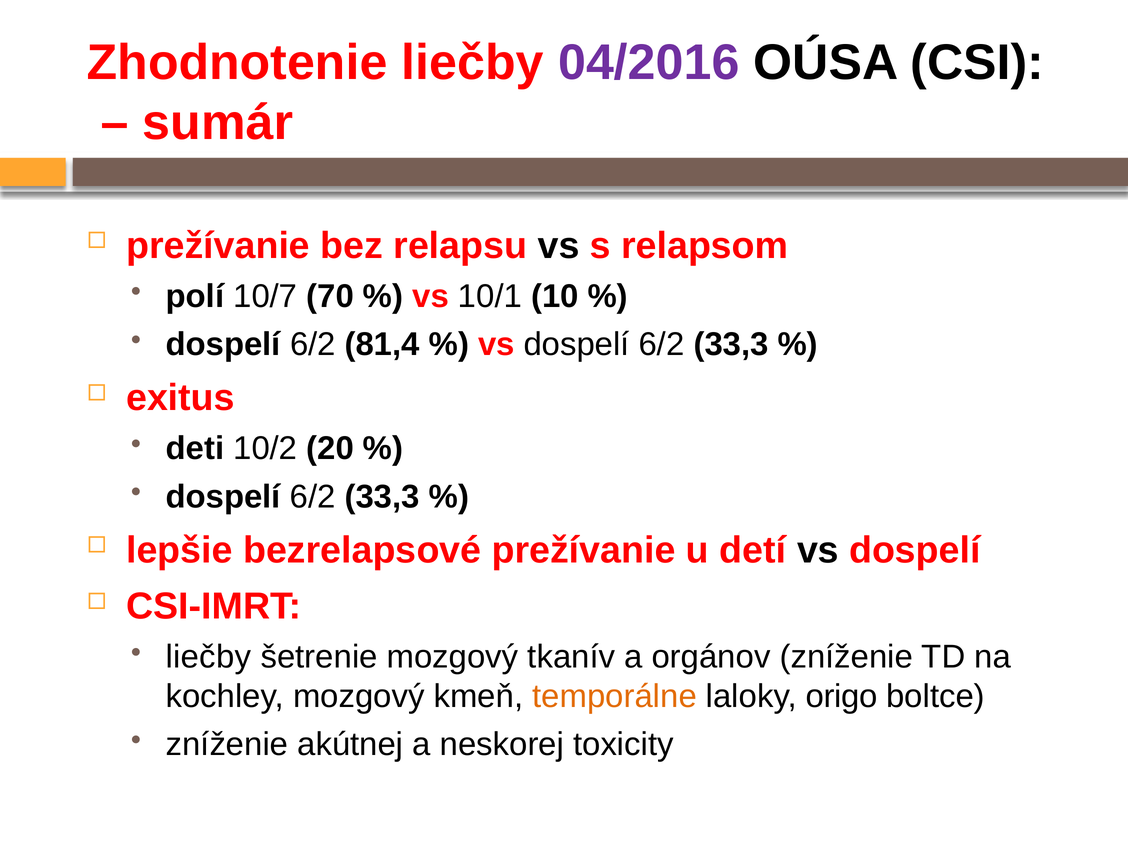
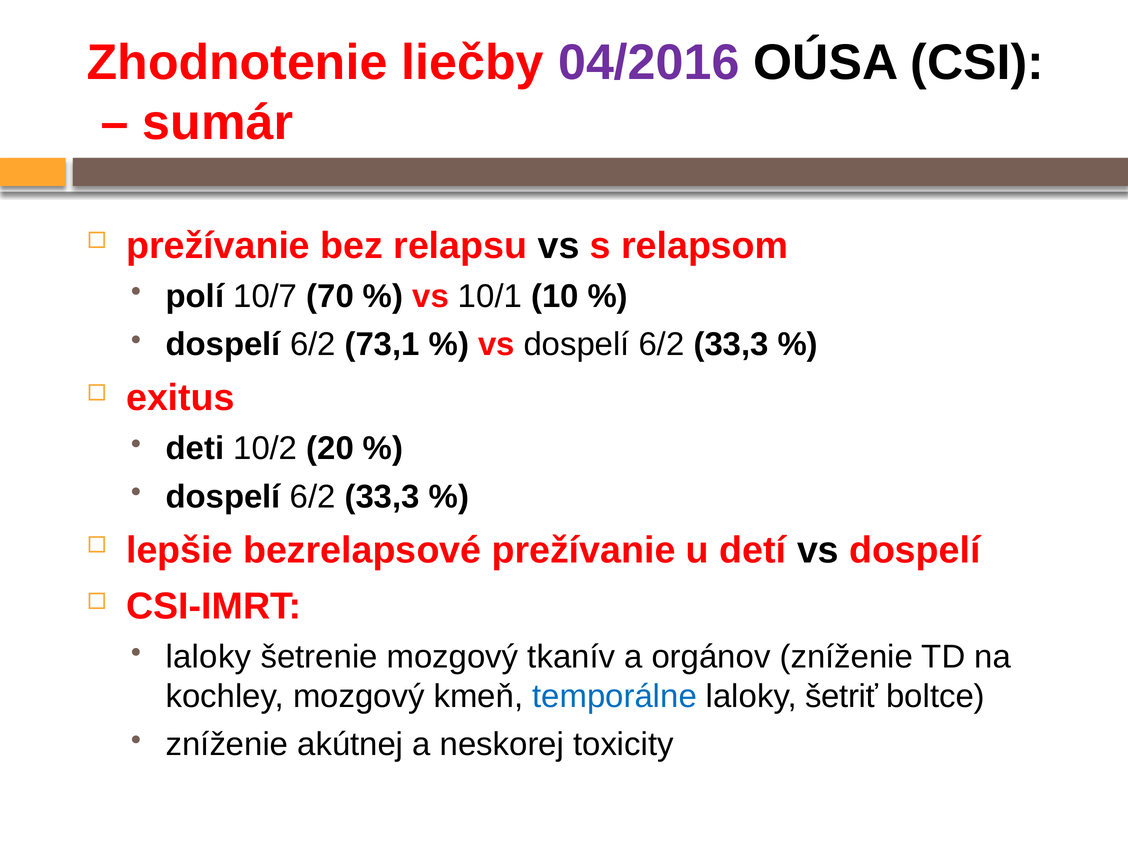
81,4: 81,4 -> 73,1
liečby at (208, 657): liečby -> laloky
temporálne colour: orange -> blue
origo: origo -> šetriť
